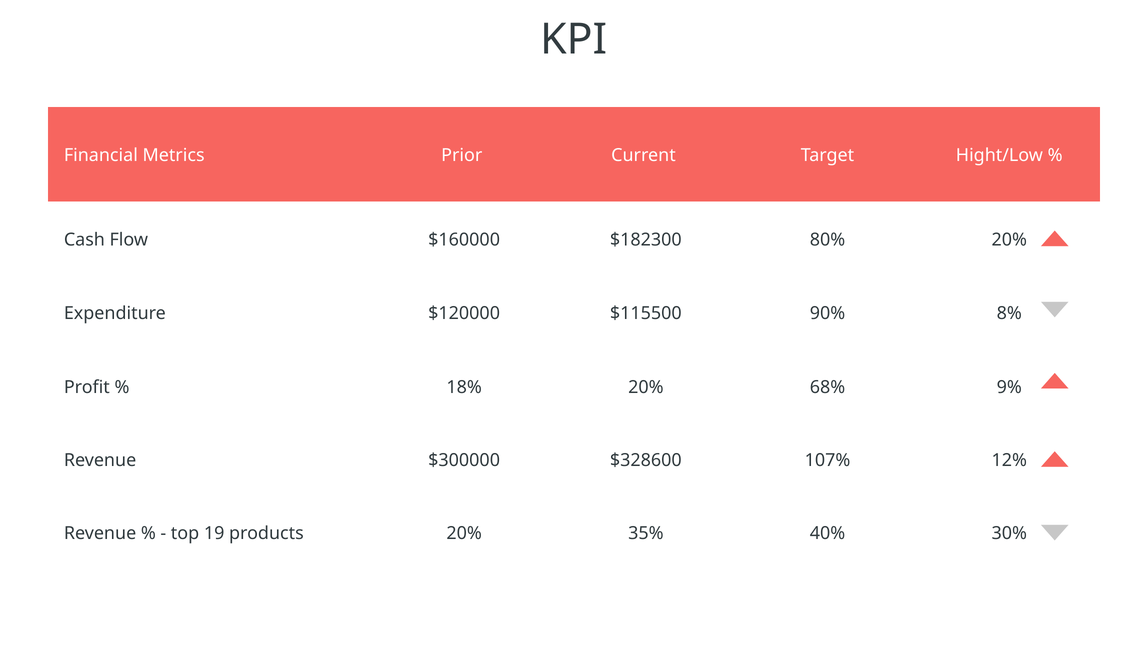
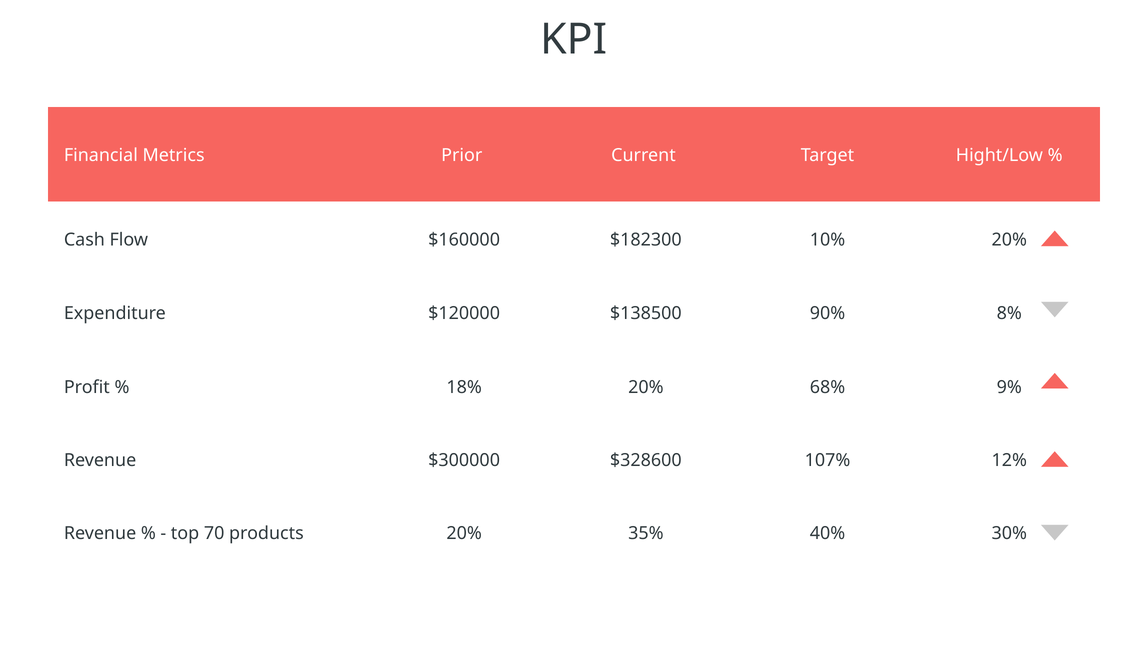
80%: 80% -> 10%
$115500: $115500 -> $138500
19: 19 -> 70
